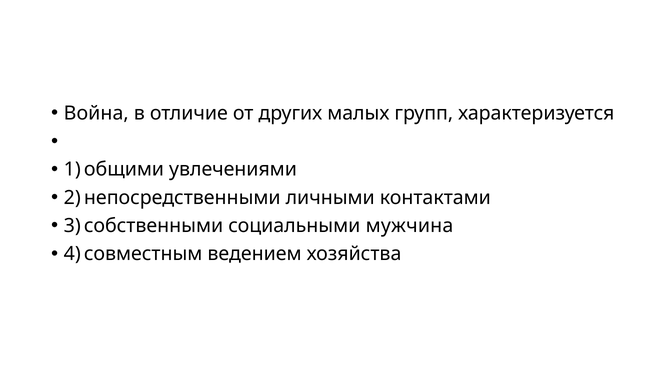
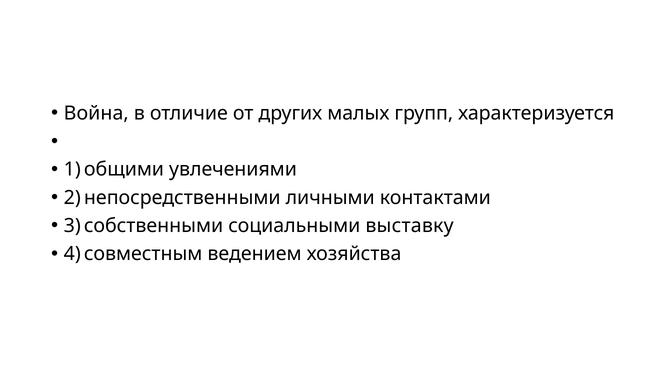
мужчина: мужчина -> выставку
